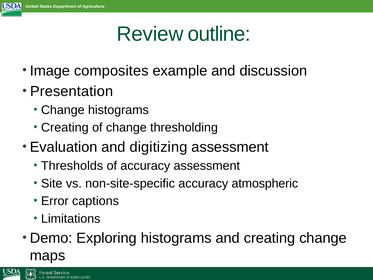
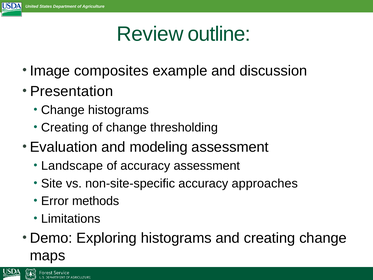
digitizing: digitizing -> modeling
Thresholds: Thresholds -> Landscape
atmospheric: atmospheric -> approaches
captions: captions -> methods
